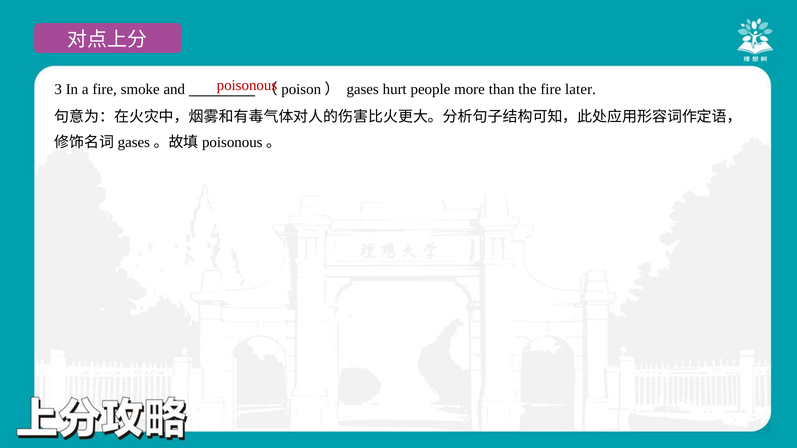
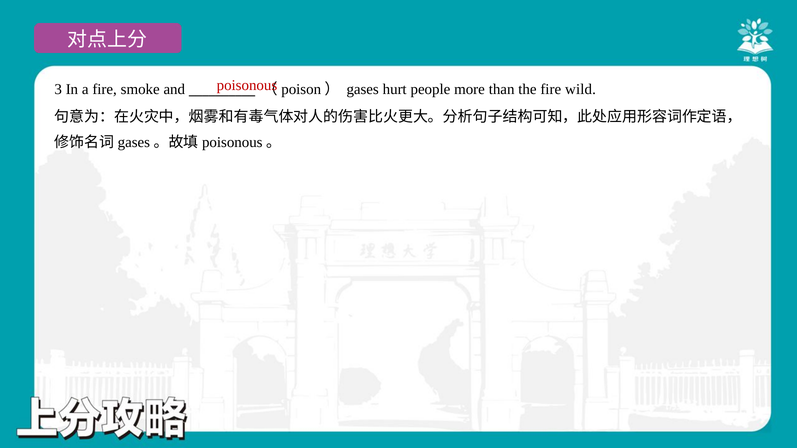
later: later -> wild
